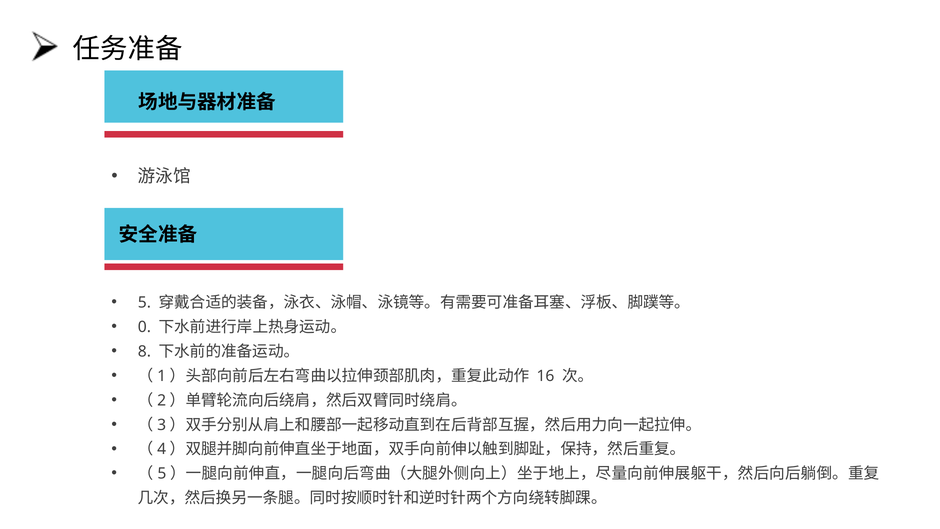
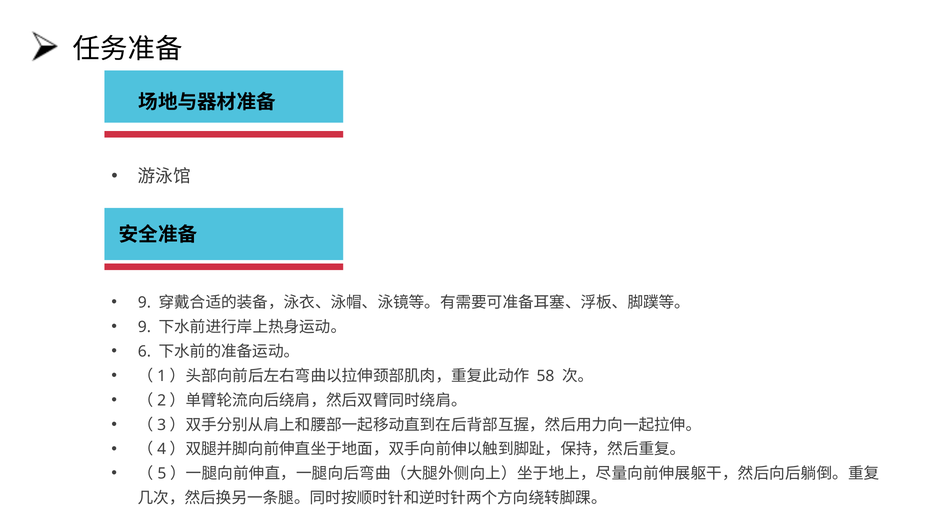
5 at (144, 303): 5 -> 9
0 at (144, 327): 0 -> 9
8: 8 -> 6
16: 16 -> 58
